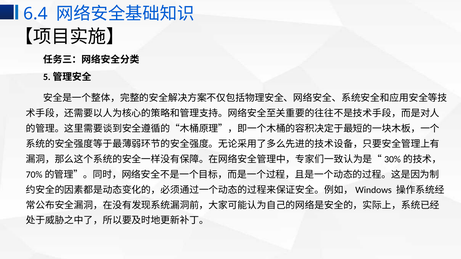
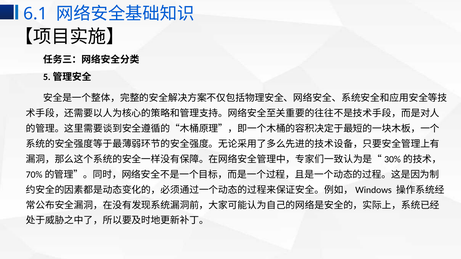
6.4: 6.4 -> 6.1
